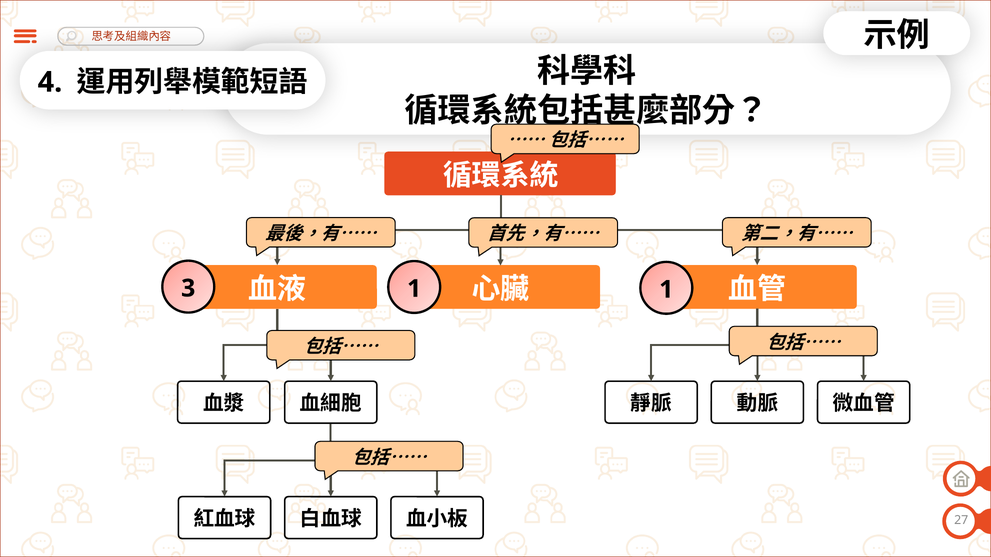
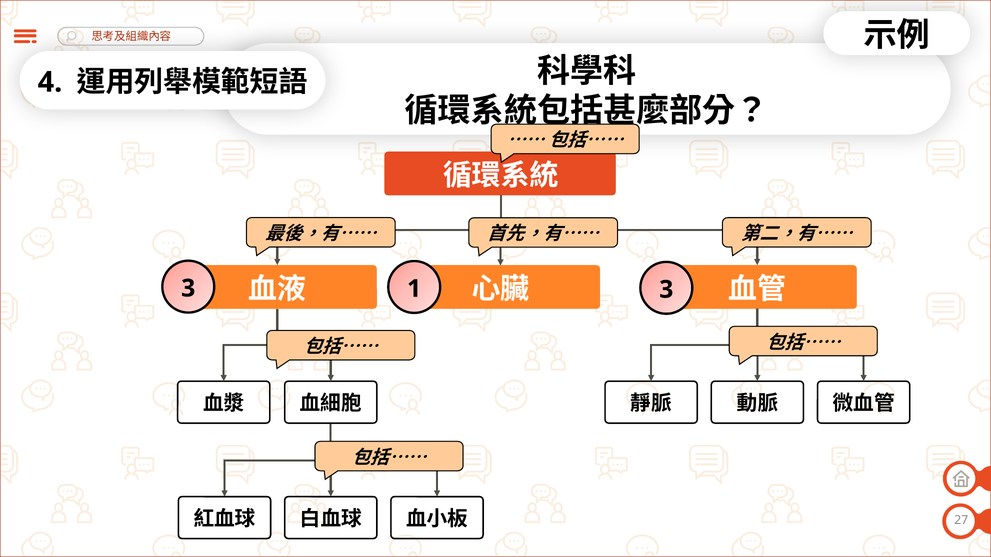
1 1: 1 -> 3
